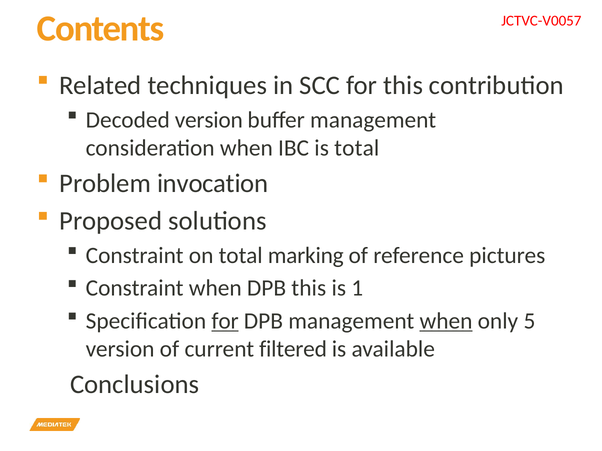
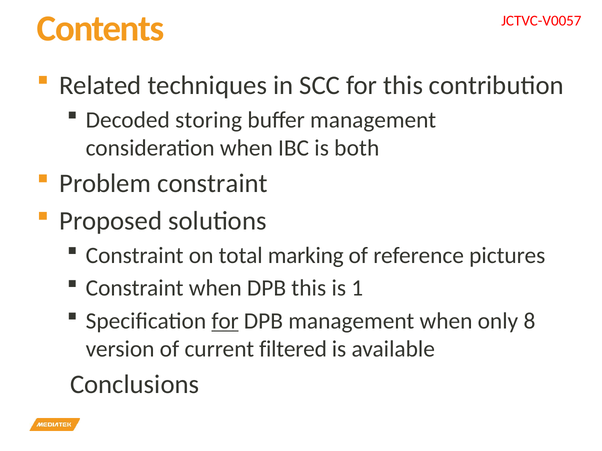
Decoded version: version -> storing
is total: total -> both
Problem invocation: invocation -> constraint
when at (446, 321) underline: present -> none
5: 5 -> 8
